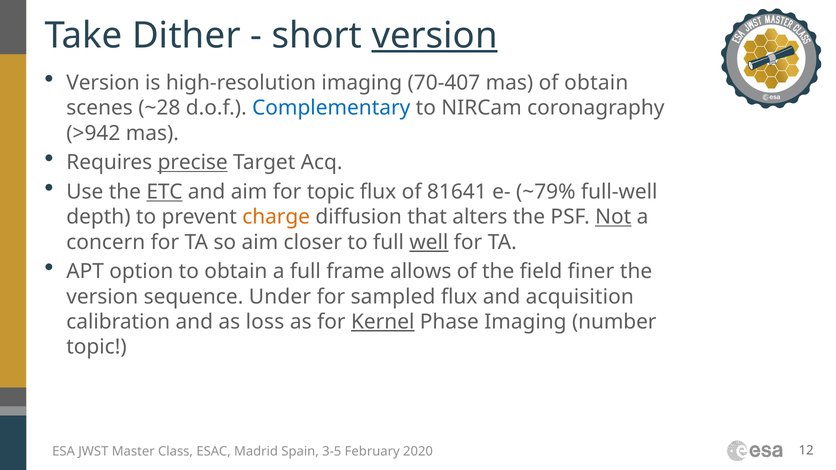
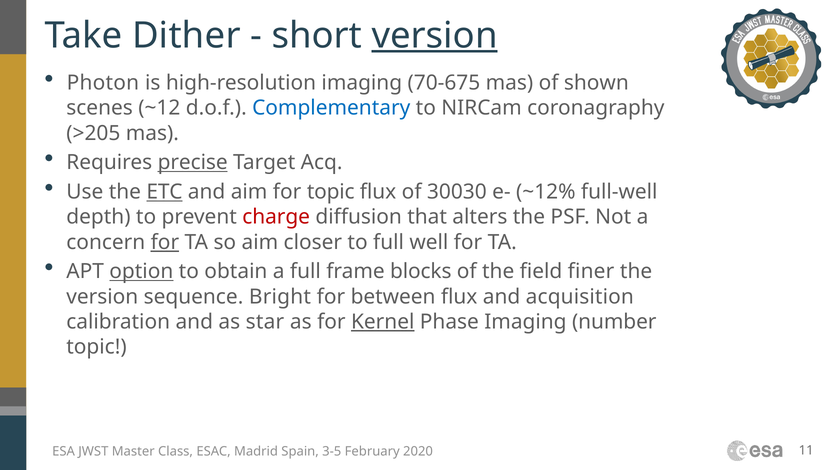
Version at (103, 83): Version -> Photon
70-407: 70-407 -> 70-675
of obtain: obtain -> shown
~28: ~28 -> ~12
>942: >942 -> >205
81641: 81641 -> 30030
~79%: ~79% -> ~12%
charge colour: orange -> red
Not underline: present -> none
for at (165, 242) underline: none -> present
well underline: present -> none
option underline: none -> present
allows: allows -> blocks
Under: Under -> Bright
sampled: sampled -> between
loss: loss -> star
12: 12 -> 11
